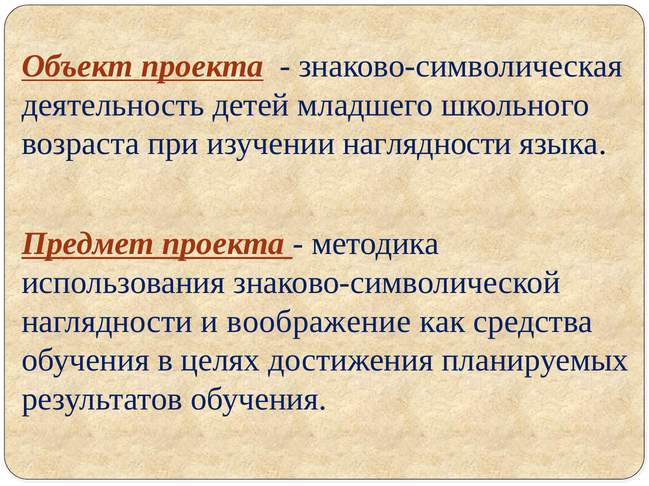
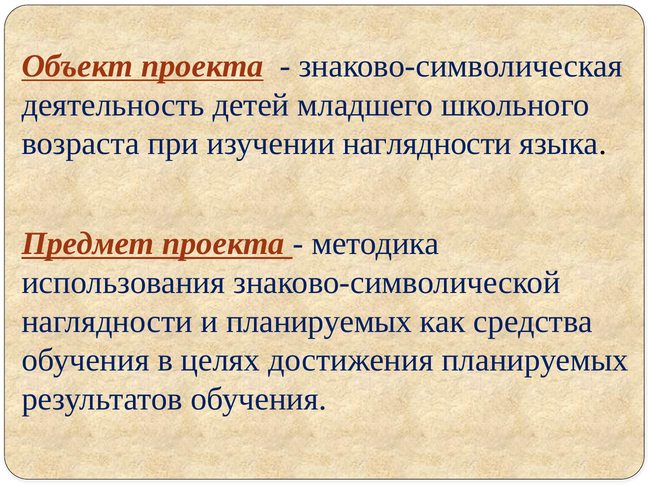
и воображение: воображение -> планируемых
